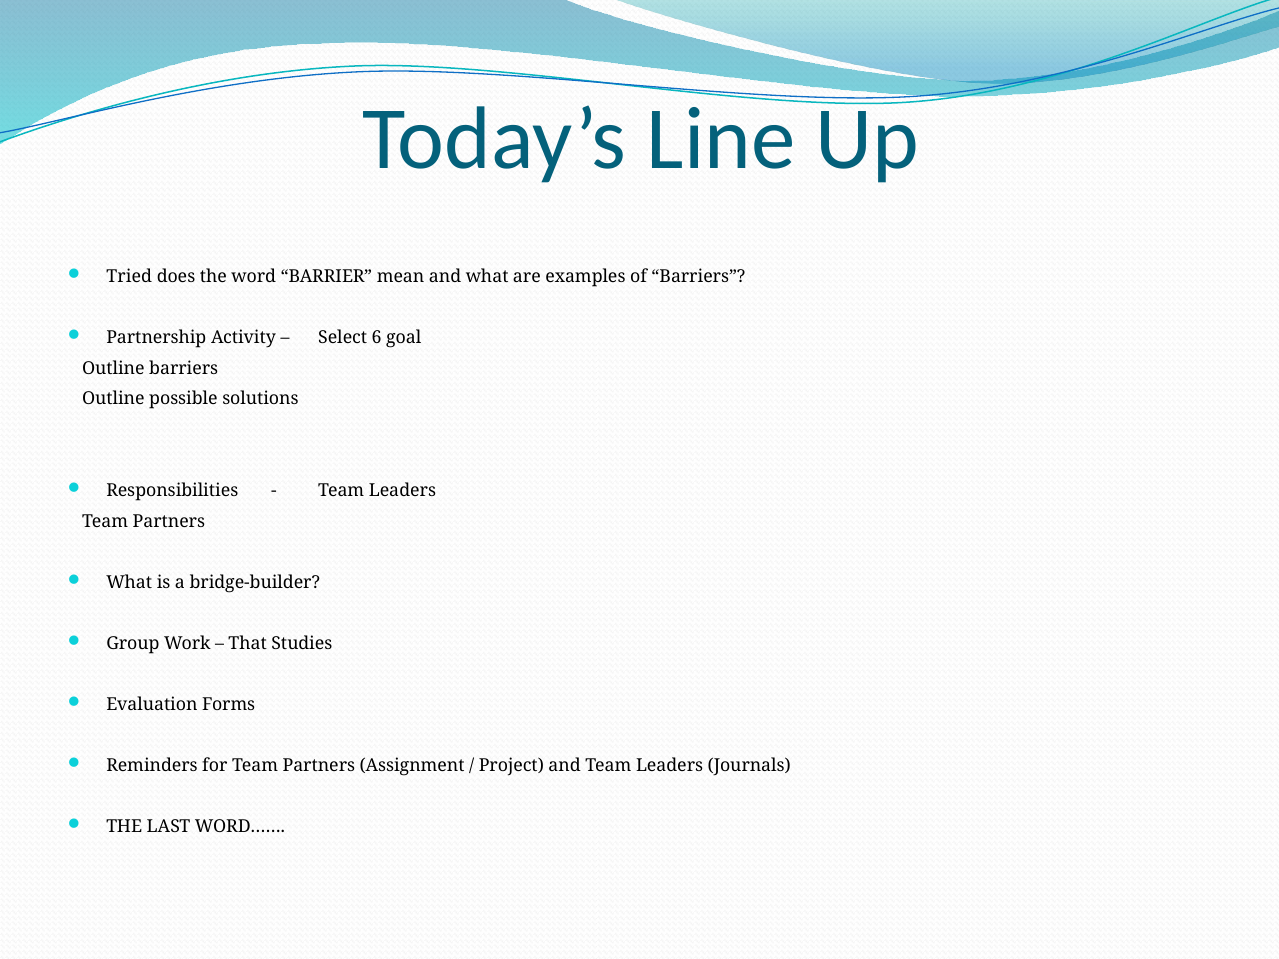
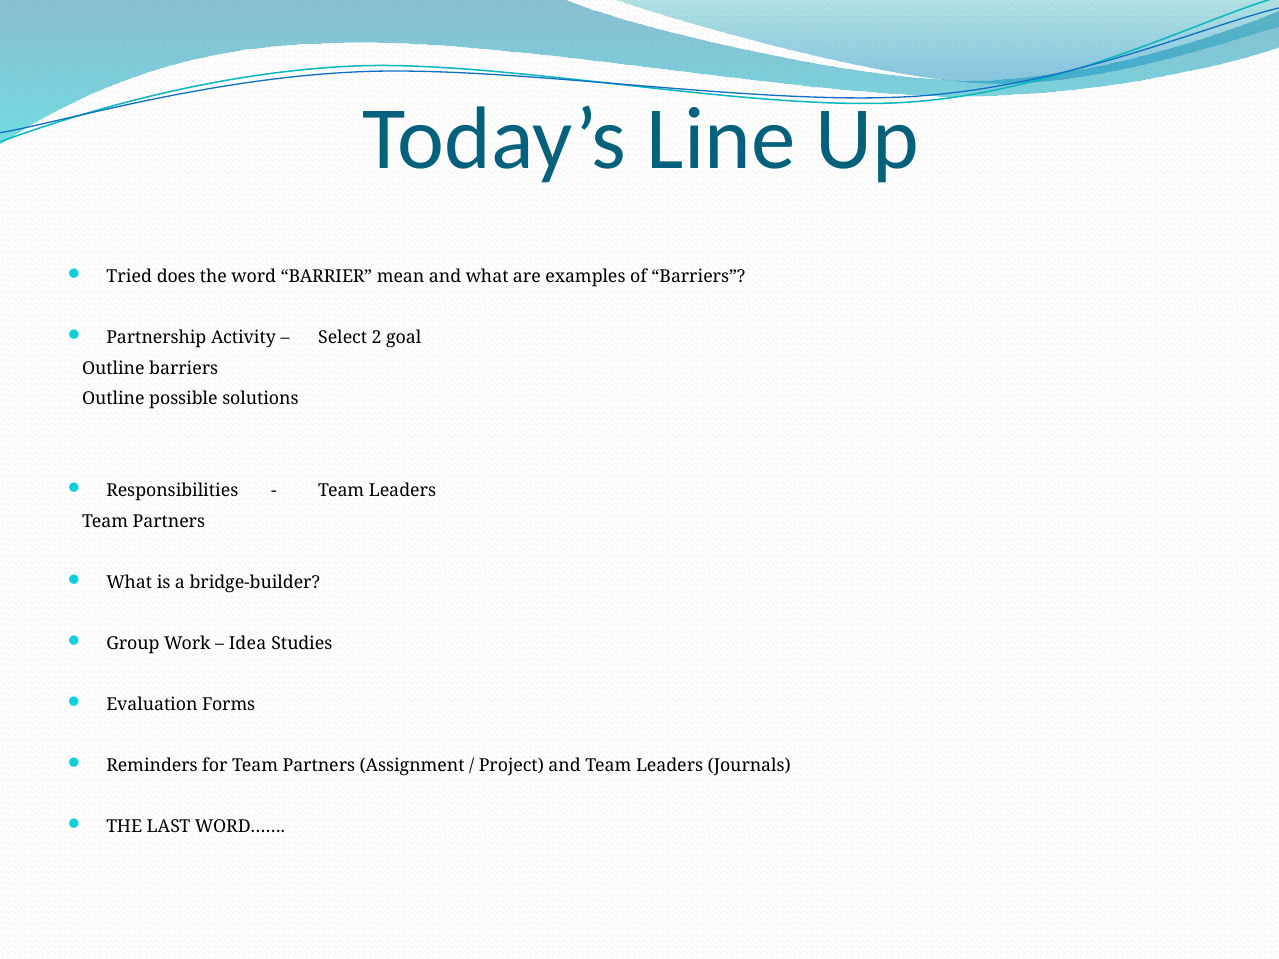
6: 6 -> 2
That: That -> Idea
